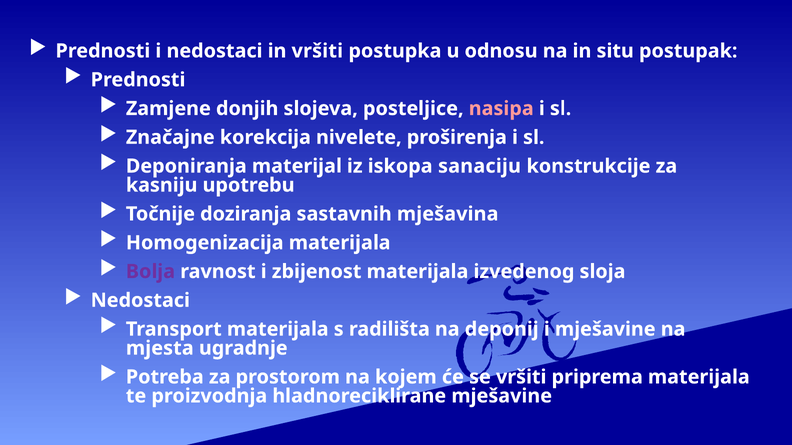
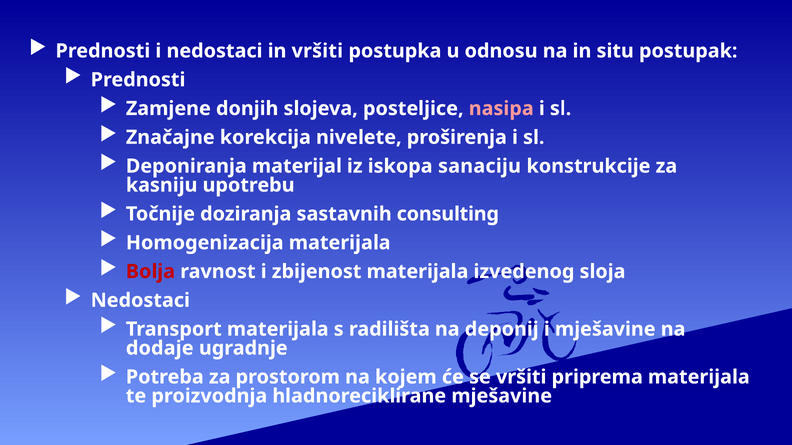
mješavina: mješavina -> consulting
Bolja colour: purple -> red
mjesta: mjesta -> dodaje
